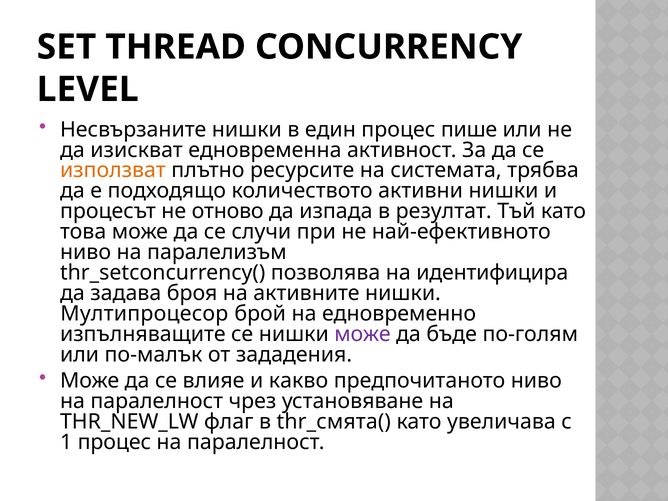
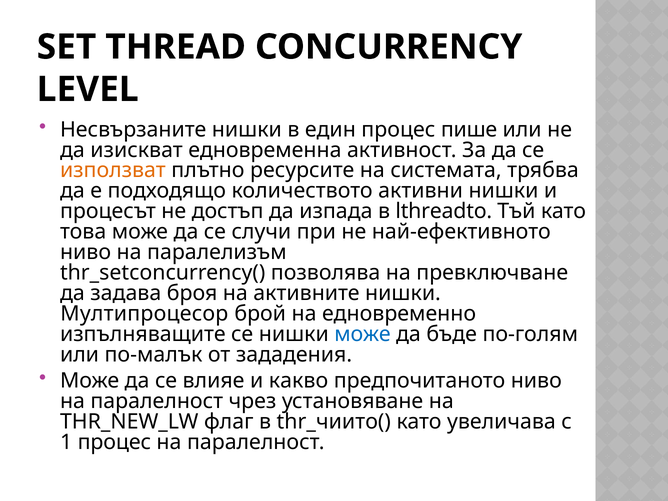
отново: отново -> достъп
резултат: резултат -> lthreadto
идентифицира: идентифицира -> превключване
може at (363, 334) colour: purple -> blue
thr_смята(: thr_смята( -> thr_чиито(
